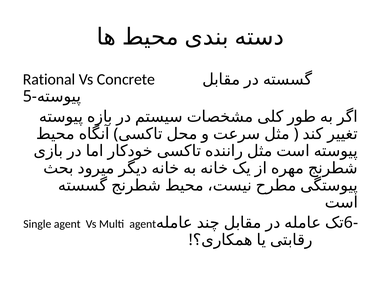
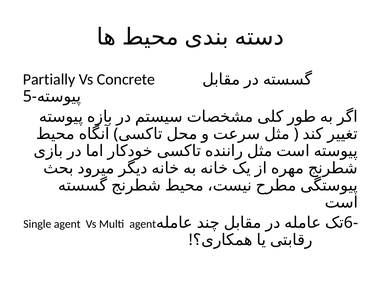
Rational: Rational -> Partially
